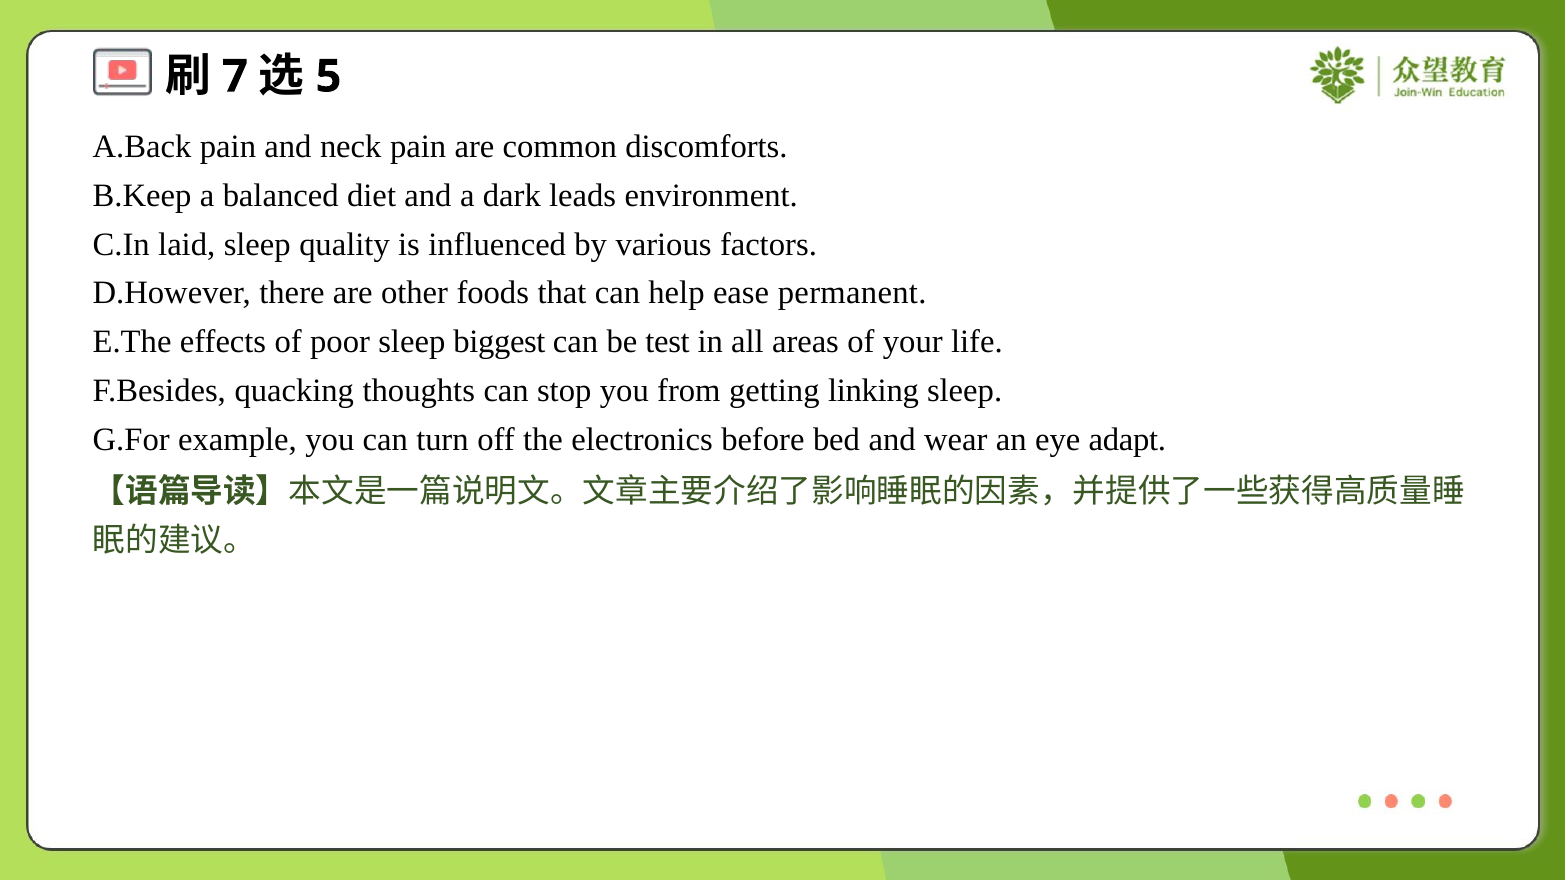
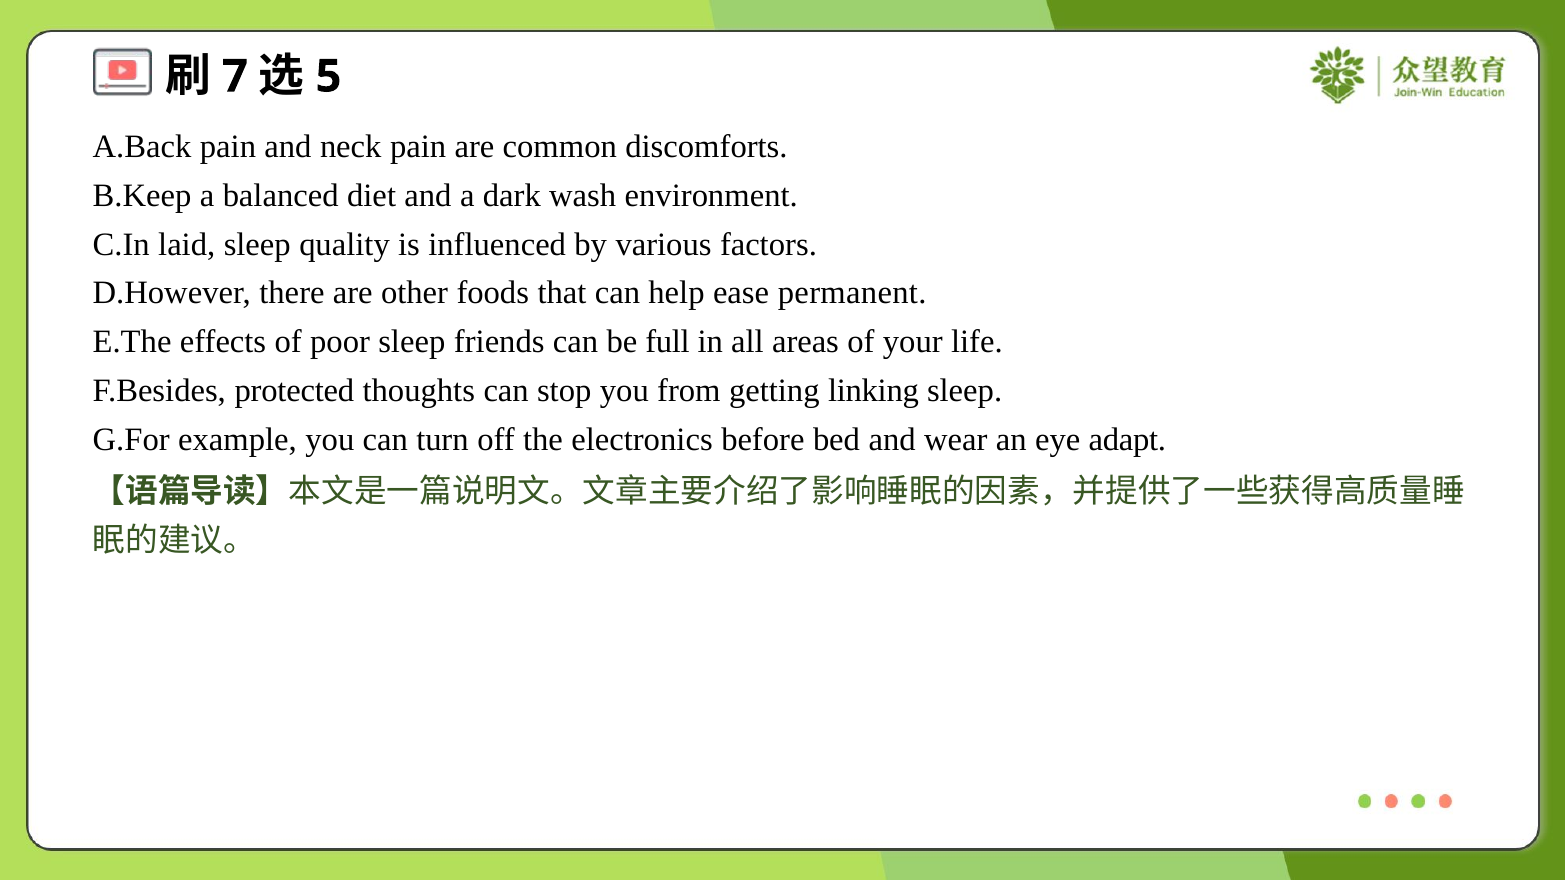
leads: leads -> wash
biggest: biggest -> friends
test: test -> full
quacking: quacking -> protected
